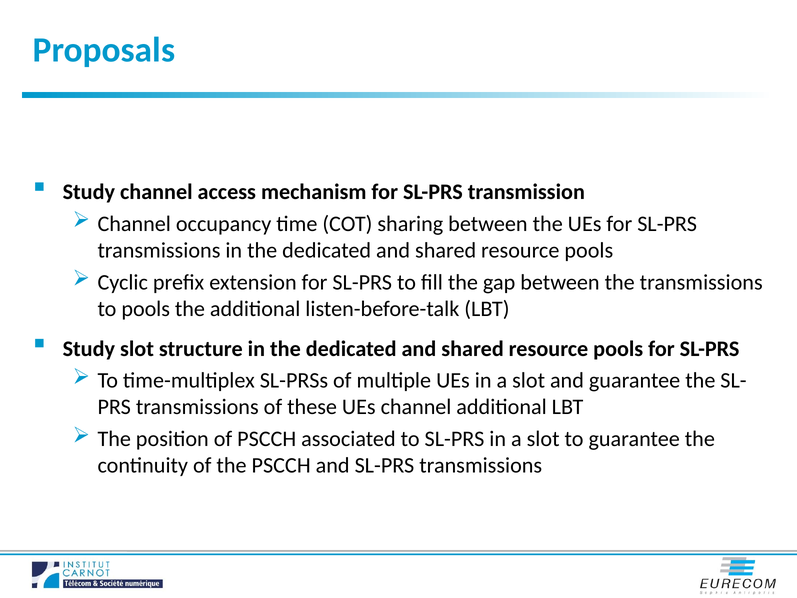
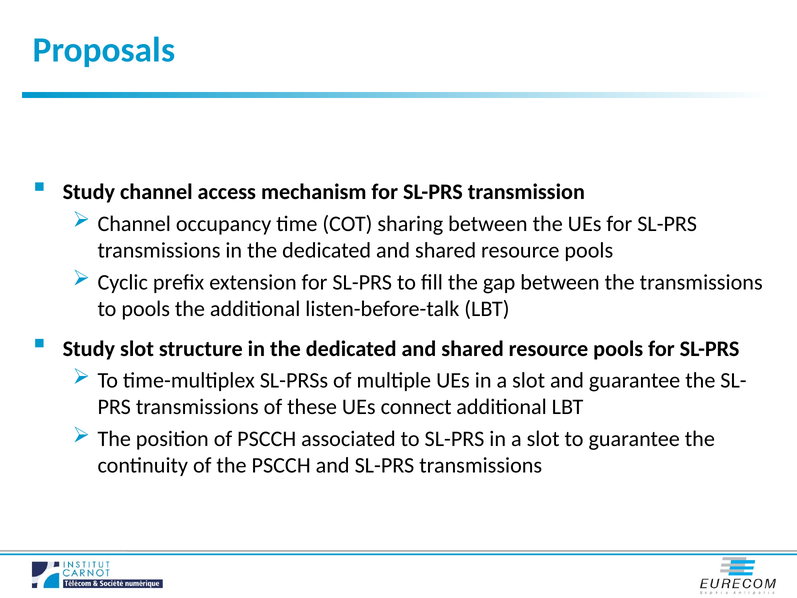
UEs channel: channel -> connect
